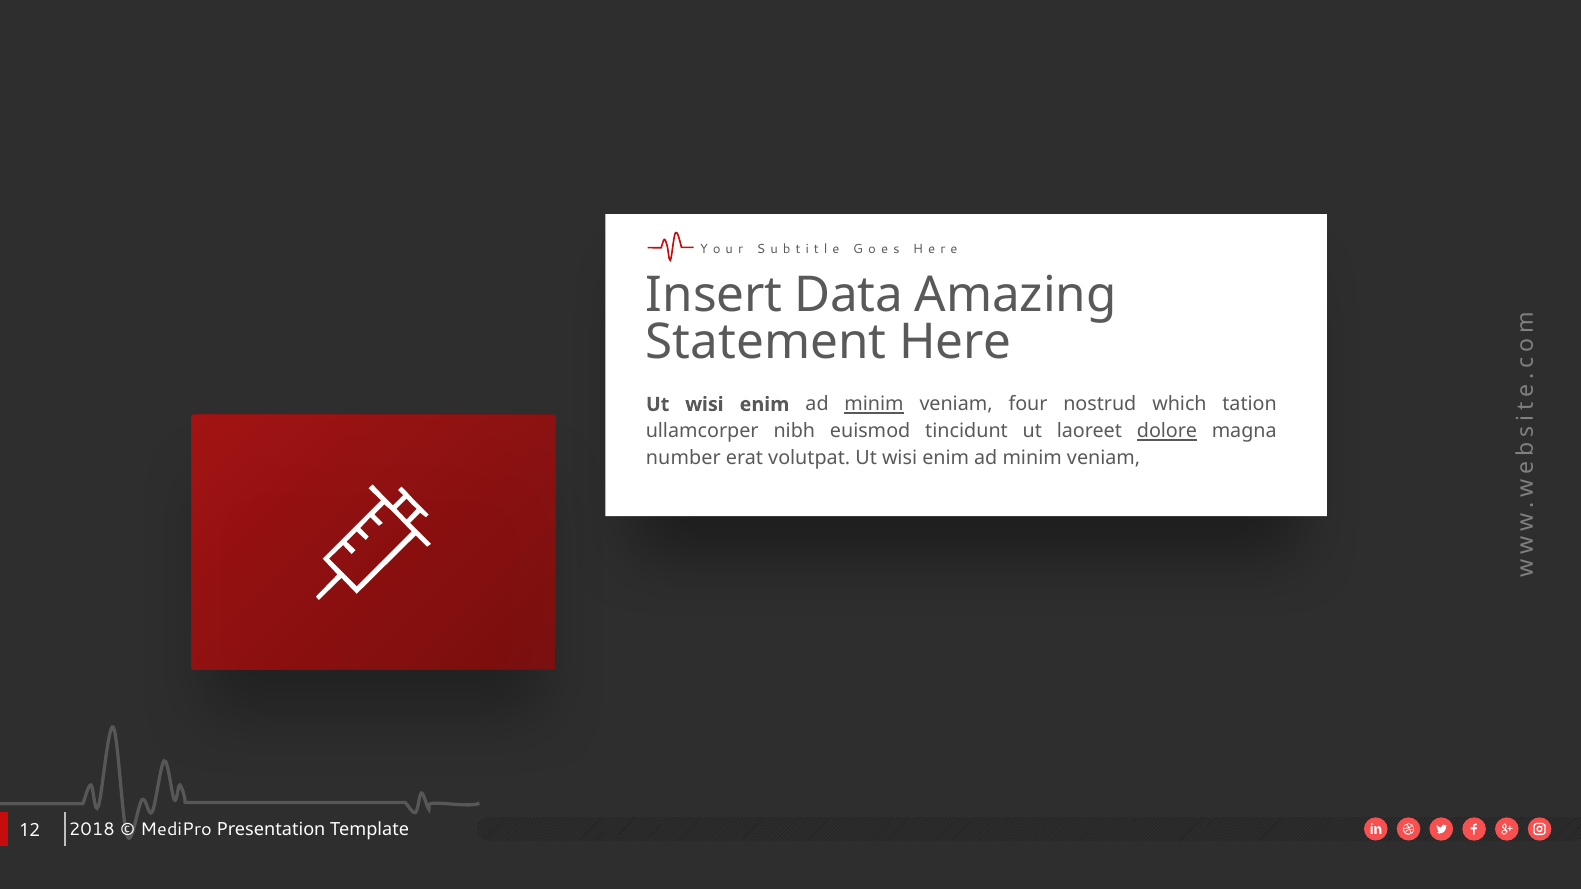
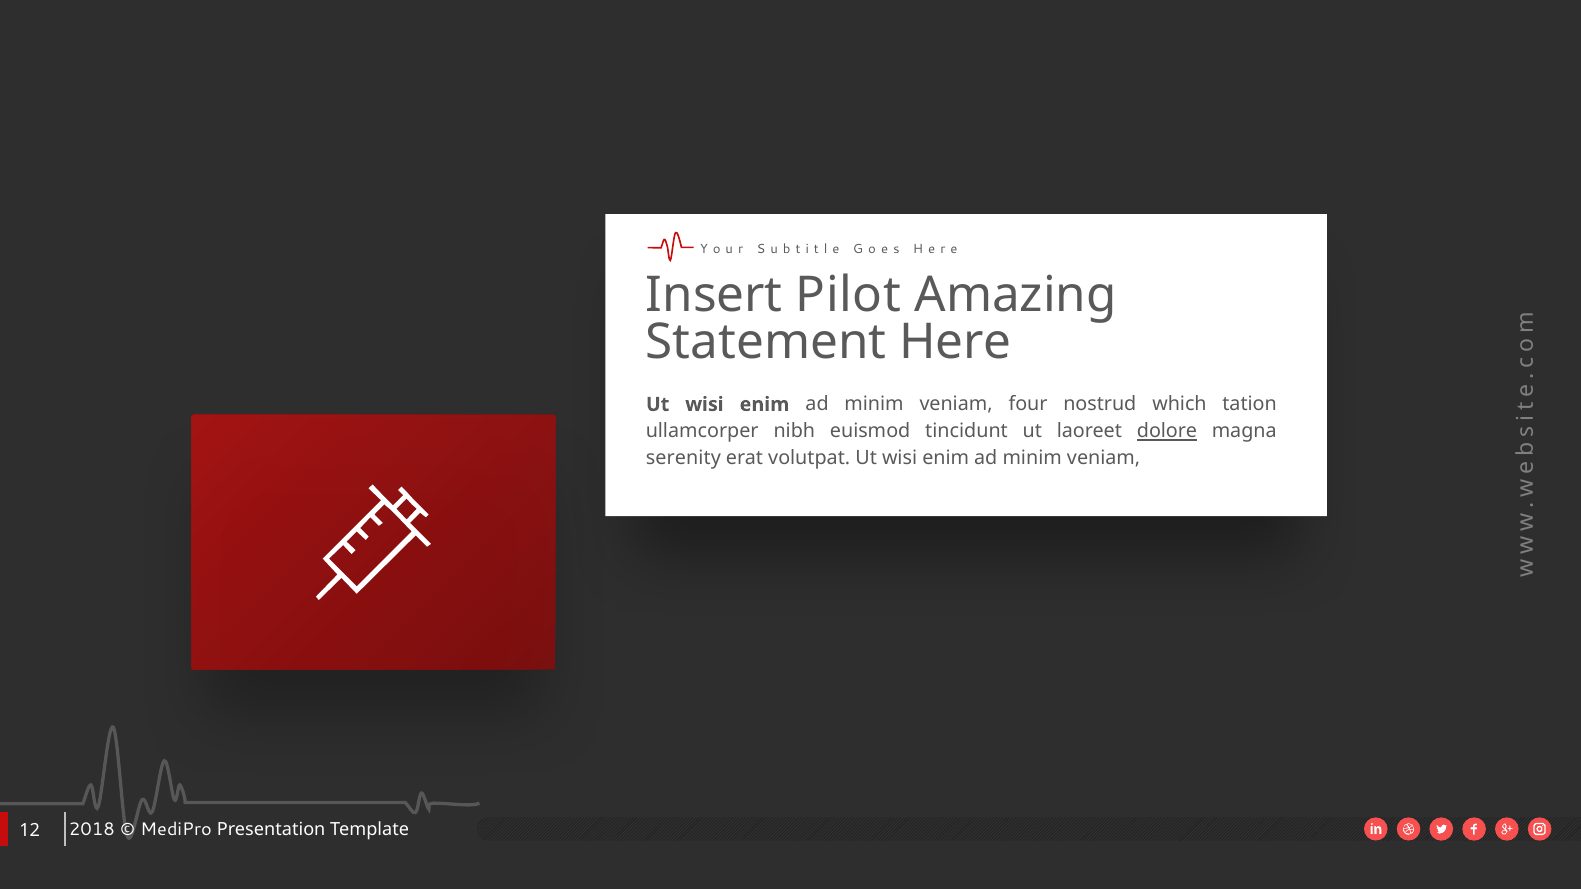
Data: Data -> Pilot
minim at (874, 405) underline: present -> none
number: number -> serenity
